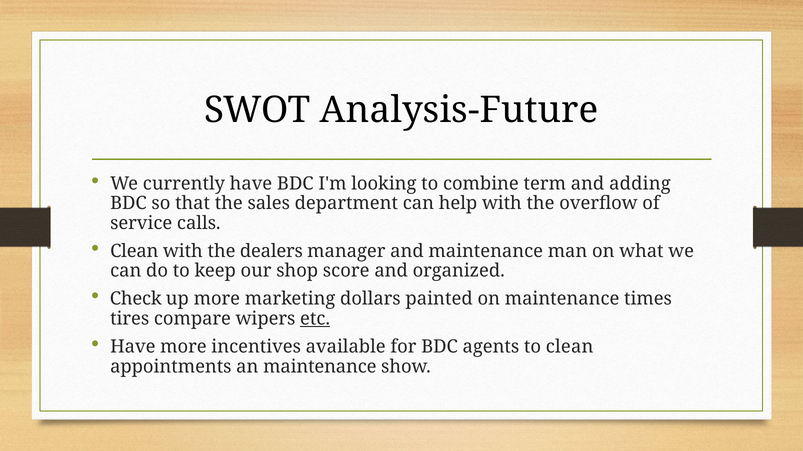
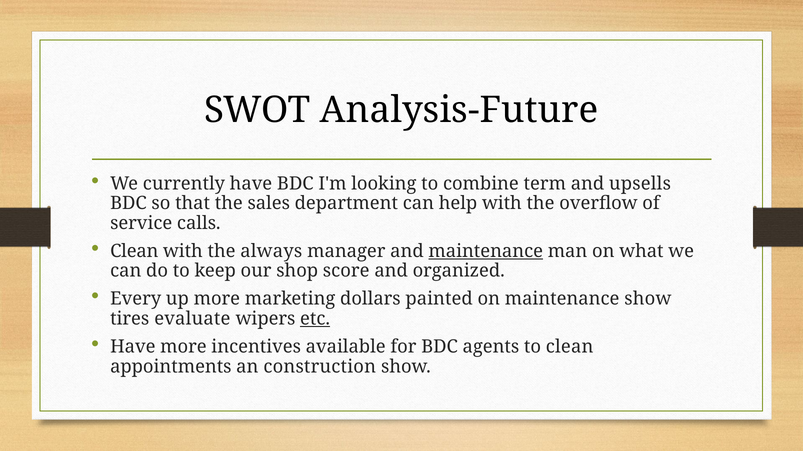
adding: adding -> upsells
dealers: dealers -> always
maintenance at (486, 251) underline: none -> present
Check: Check -> Every
maintenance times: times -> show
compare: compare -> evaluate
an maintenance: maintenance -> construction
